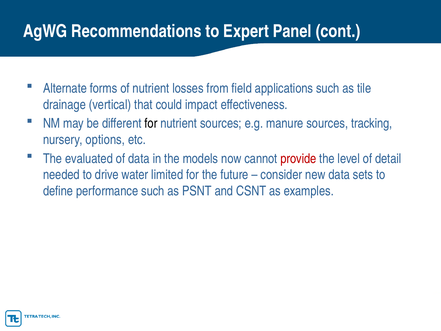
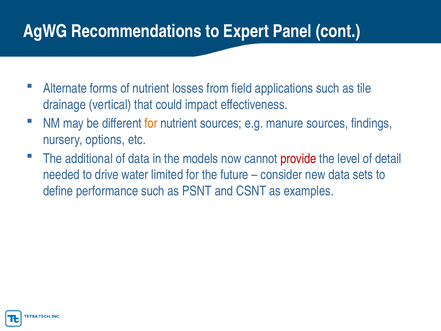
for at (151, 123) colour: black -> orange
tracking: tracking -> findings
evaluated: evaluated -> additional
